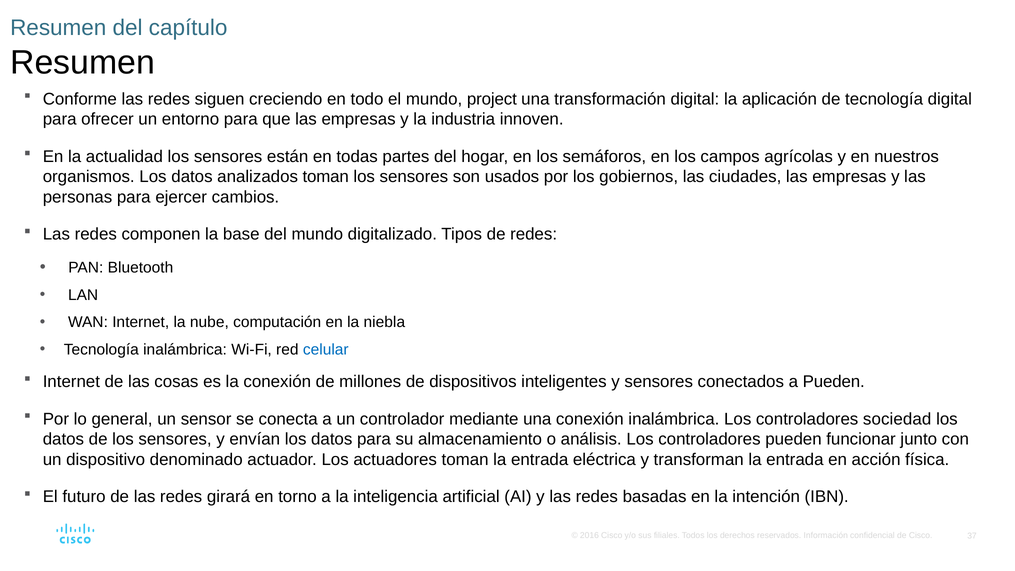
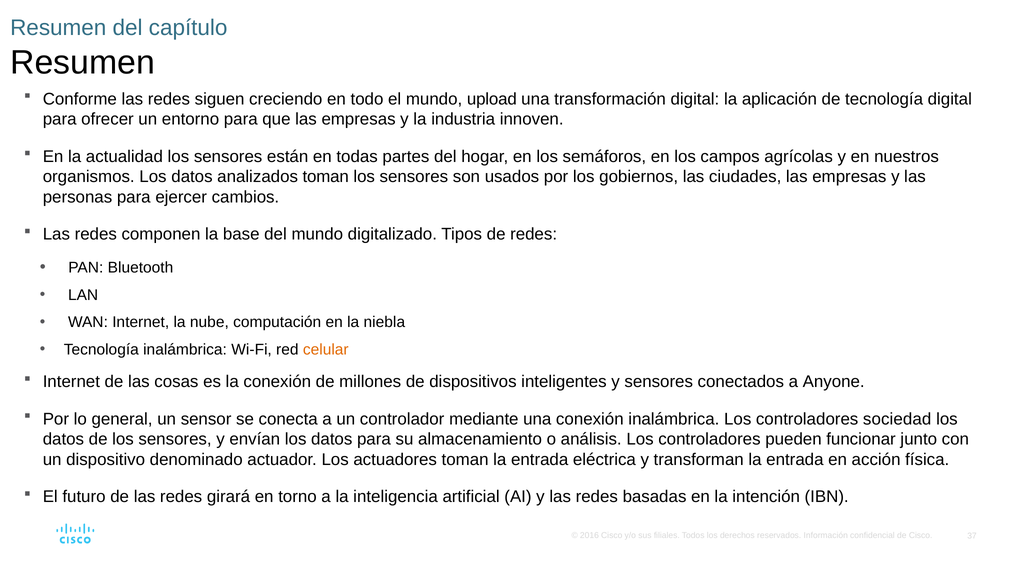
project: project -> upload
celular colour: blue -> orange
a Pueden: Pueden -> Anyone
